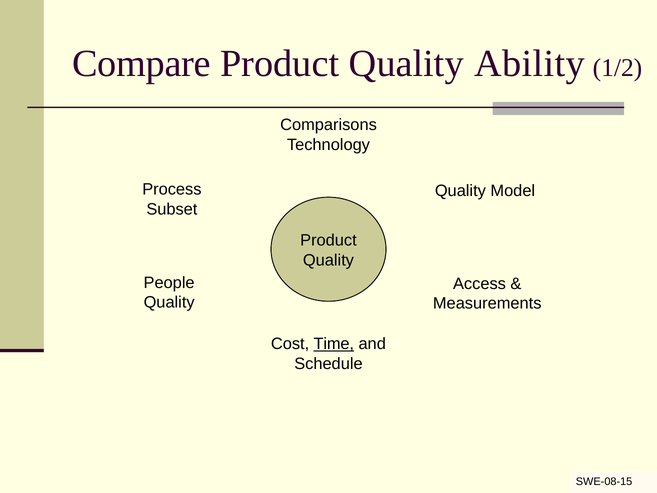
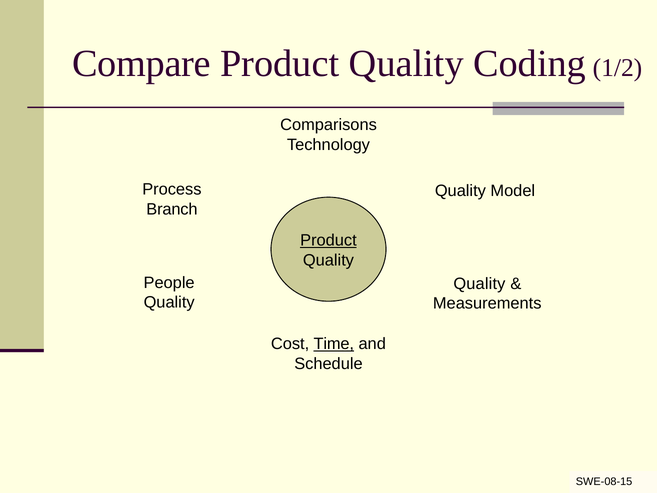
Ability: Ability -> Coding
Subset: Subset -> Branch
Product at (328, 240) underline: none -> present
Access at (479, 284): Access -> Quality
